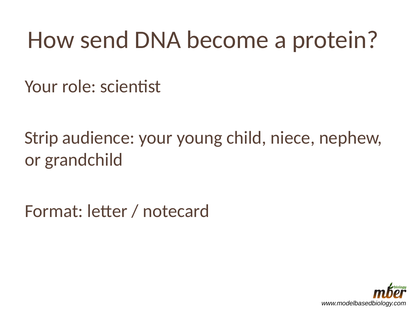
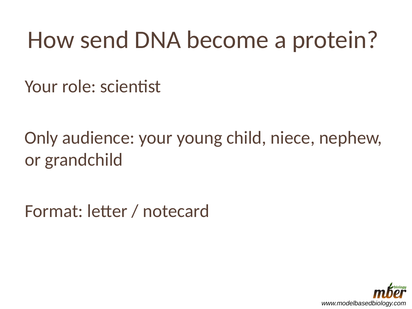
Strip: Strip -> Only
